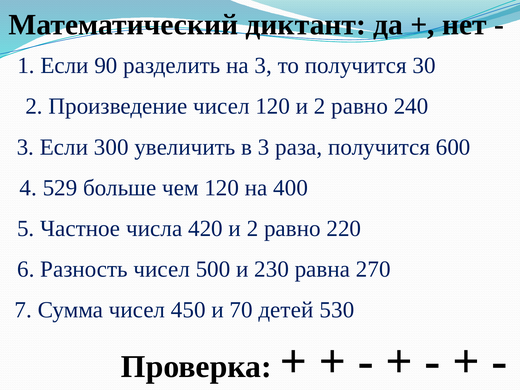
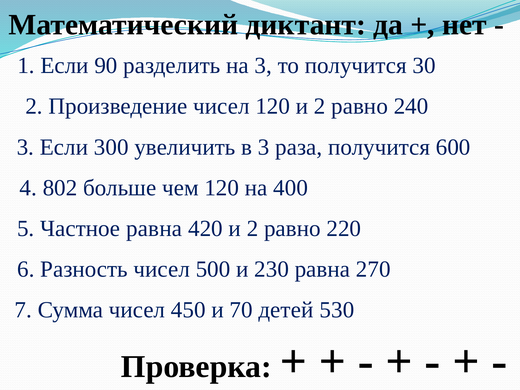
529: 529 -> 802
Частное числа: числа -> равна
